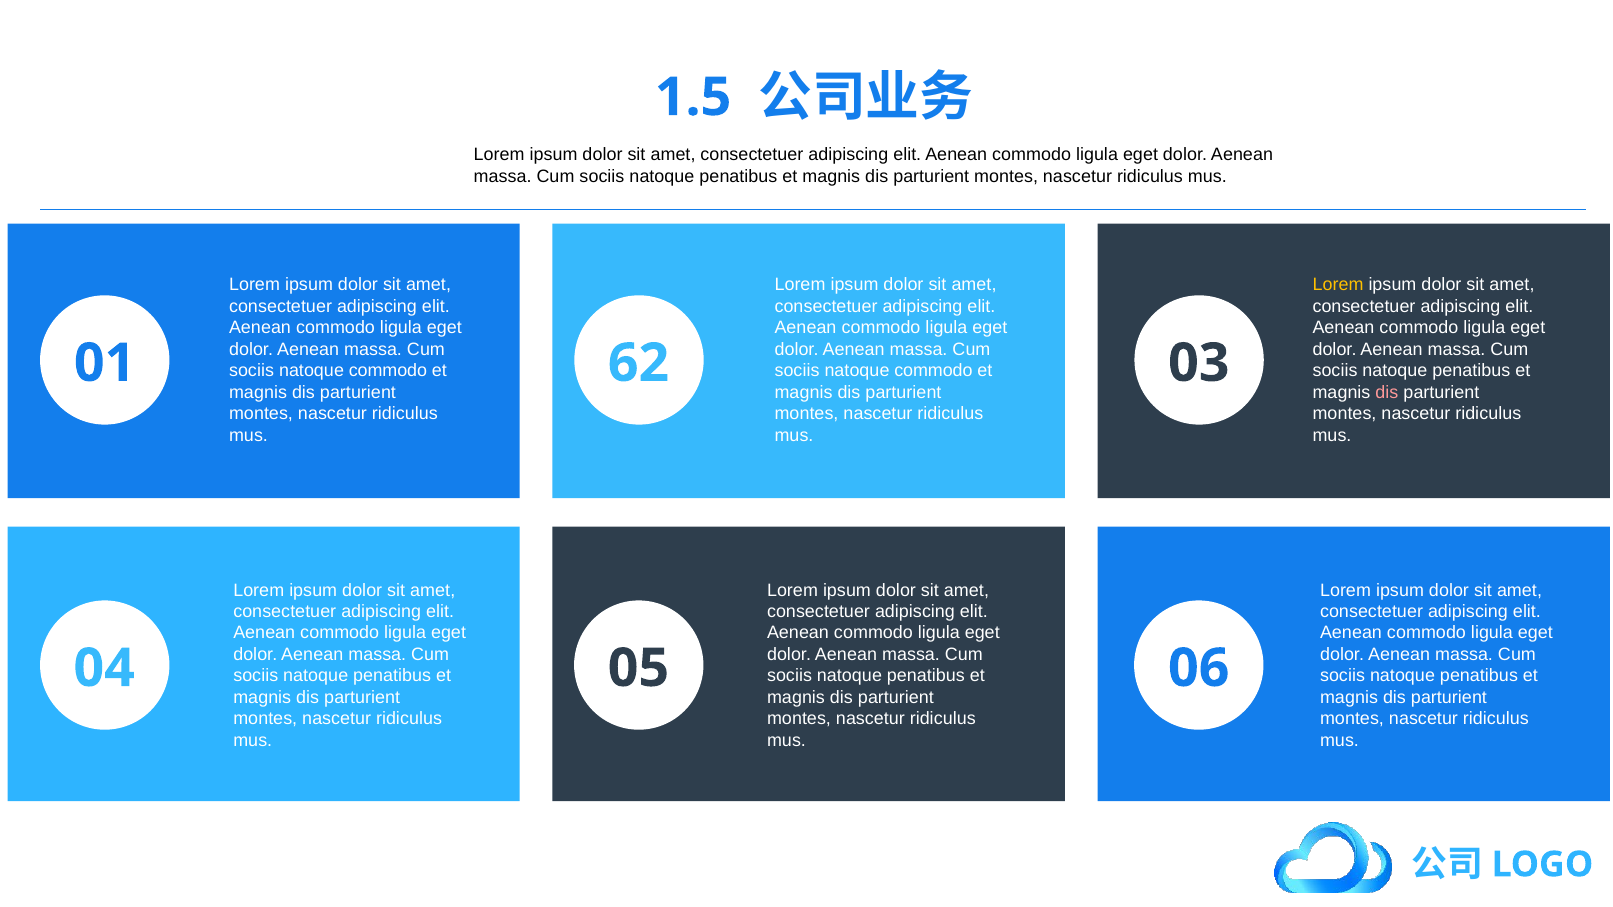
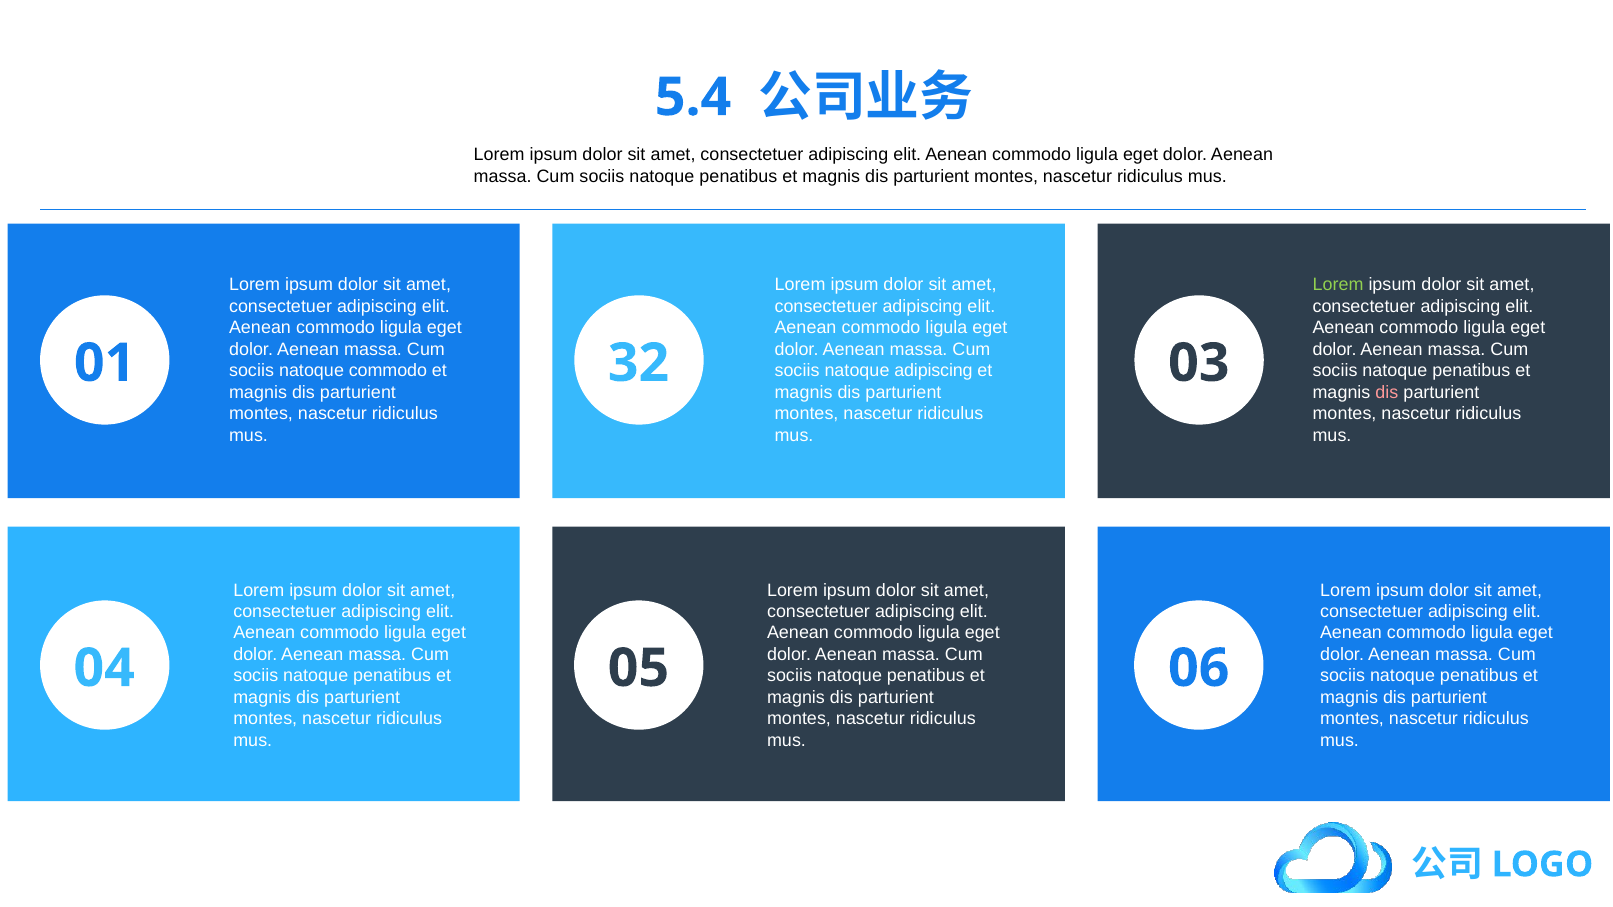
1.5: 1.5 -> 5.4
Lorem at (1338, 285) colour: yellow -> light green
62: 62 -> 32
commodo at (933, 371): commodo -> adipiscing
